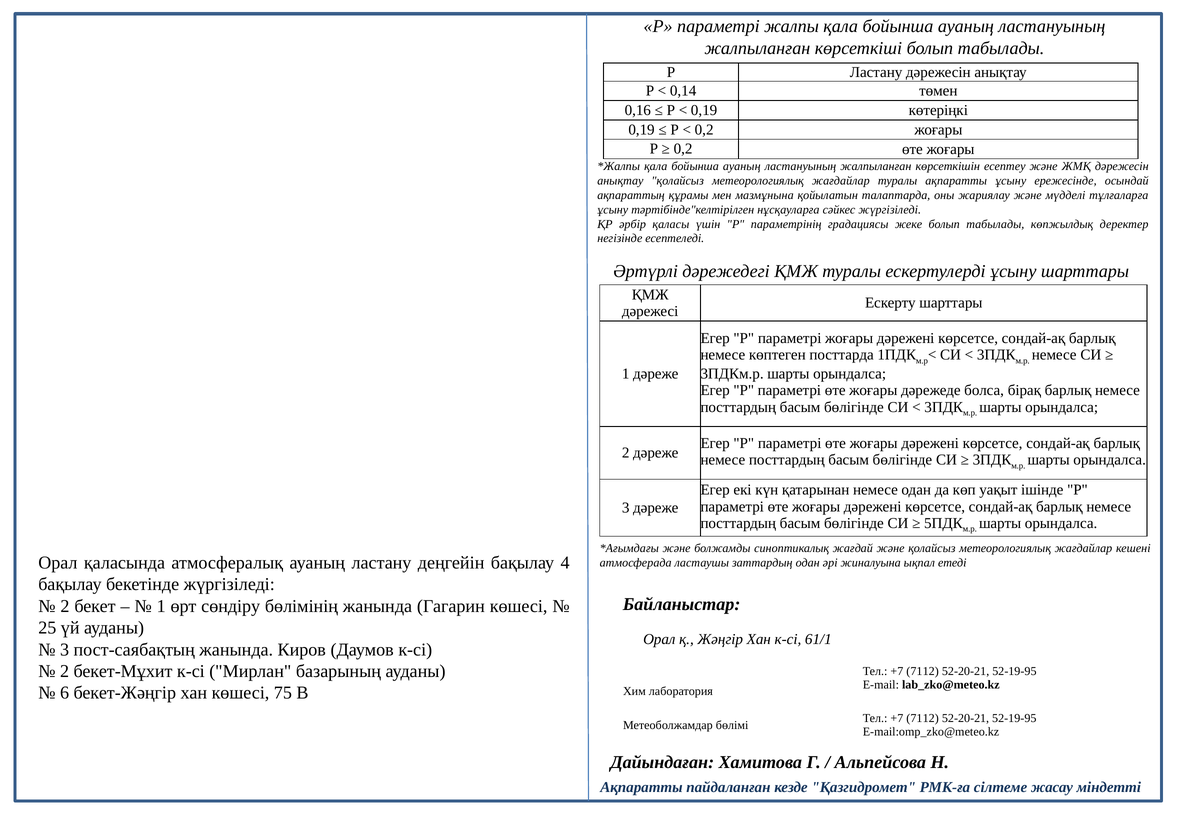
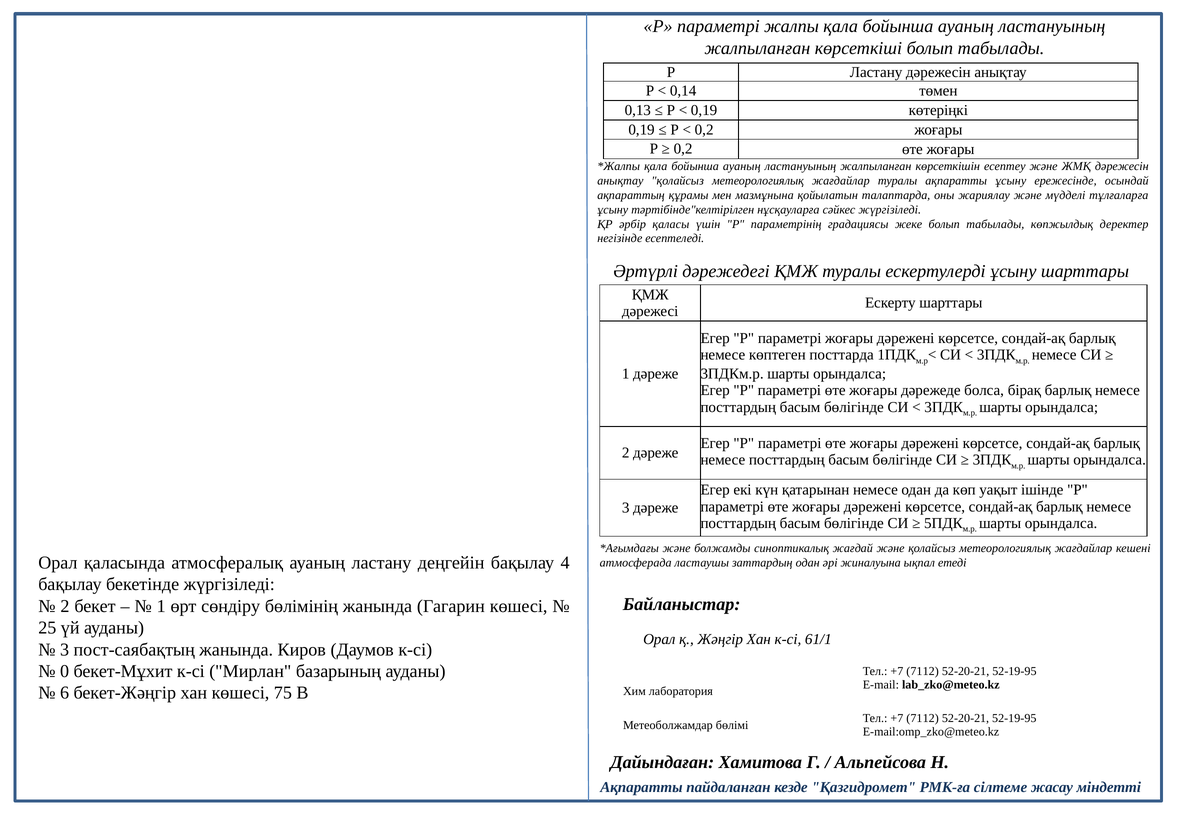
0,16: 0,16 -> 0,13
2 at (65, 671): 2 -> 0
